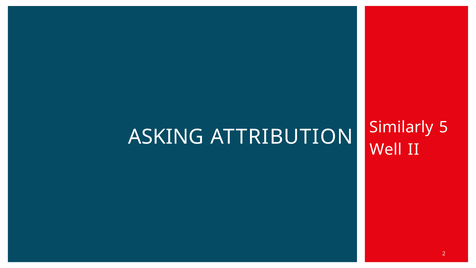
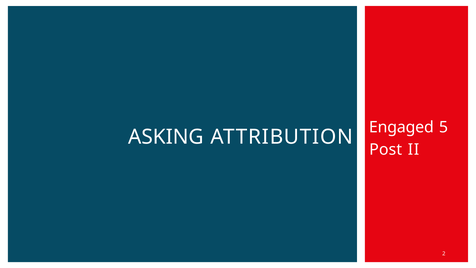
Similarly: Similarly -> Engaged
Well: Well -> Post
